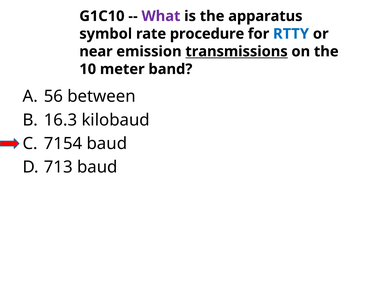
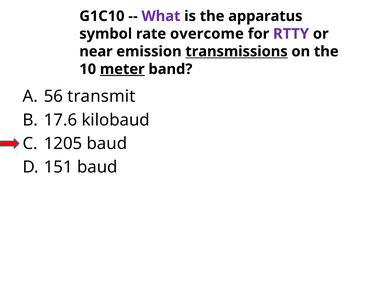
procedure: procedure -> overcome
RTTY colour: blue -> purple
meter underline: none -> present
between: between -> transmit
16.3: 16.3 -> 17.6
7154: 7154 -> 1205
713: 713 -> 151
